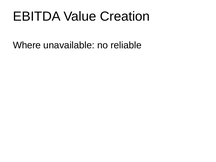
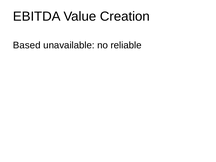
Where: Where -> Based
